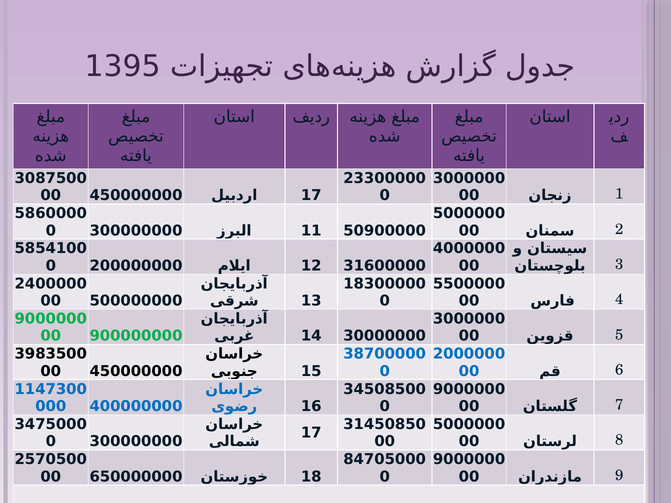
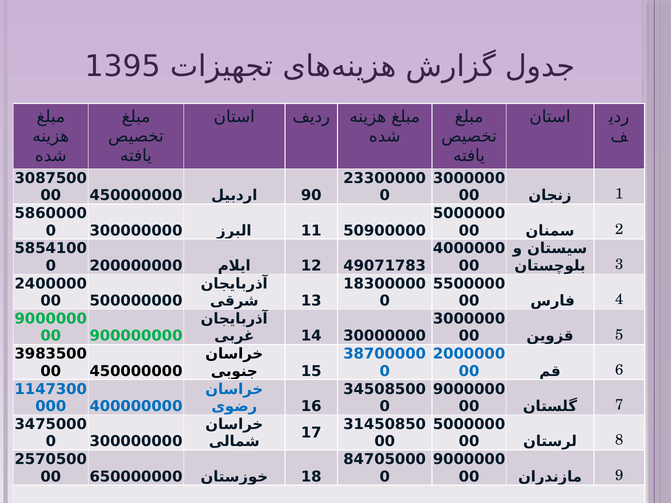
17 at (311, 196): 17 -> 90
31600000: 31600000 -> 49071783
